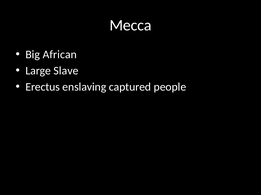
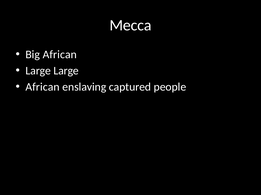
Large Slave: Slave -> Large
Erectus at (43, 87): Erectus -> African
